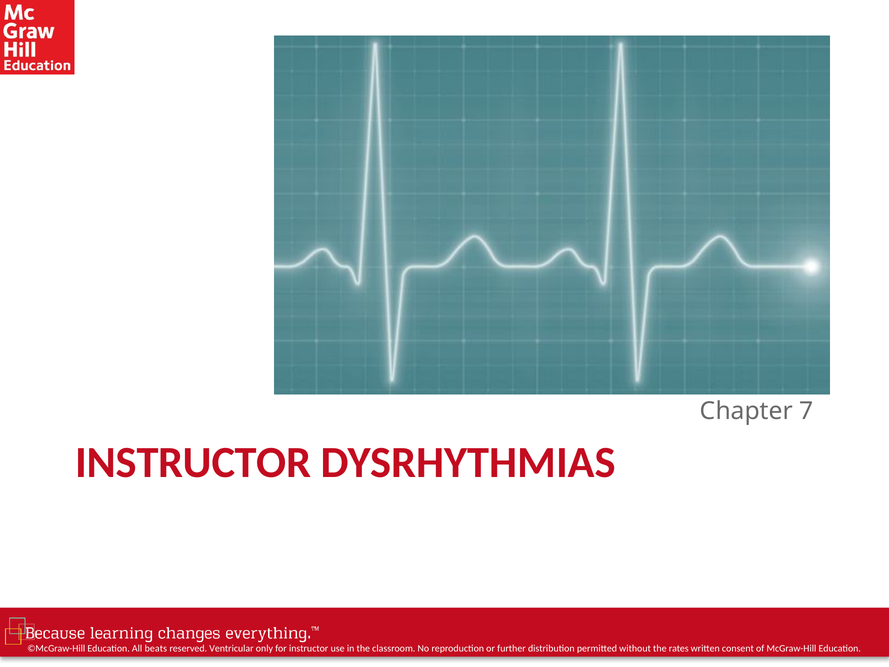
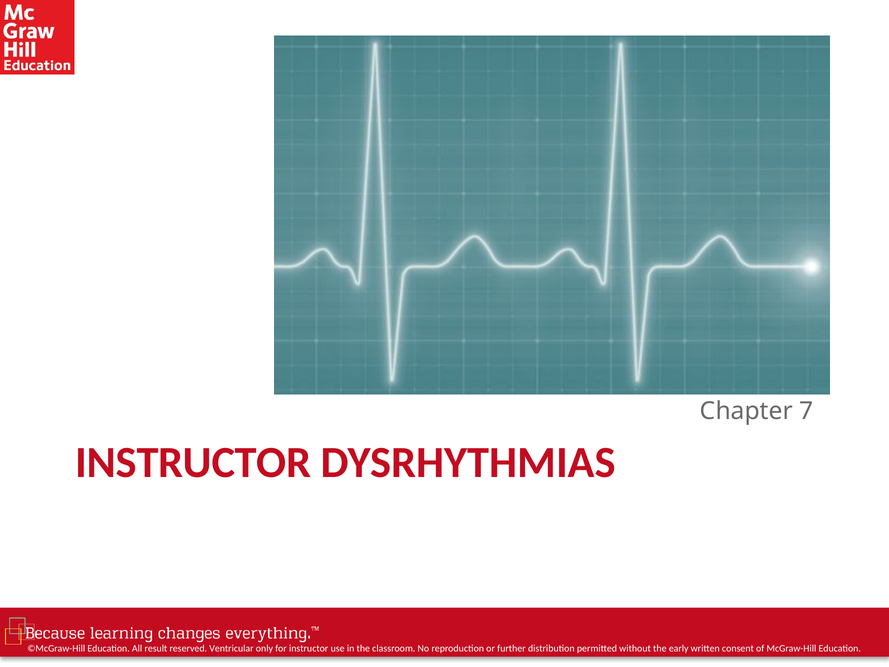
beats: beats -> result
rates: rates -> early
